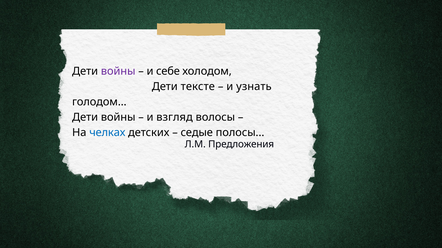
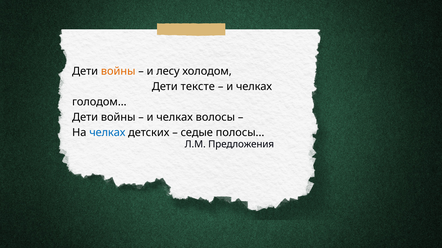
войны at (118, 71) colour: purple -> orange
себе: себе -> лесу
узнать at (254, 87): узнать -> челках
взгляд at (175, 117): взгляд -> челках
